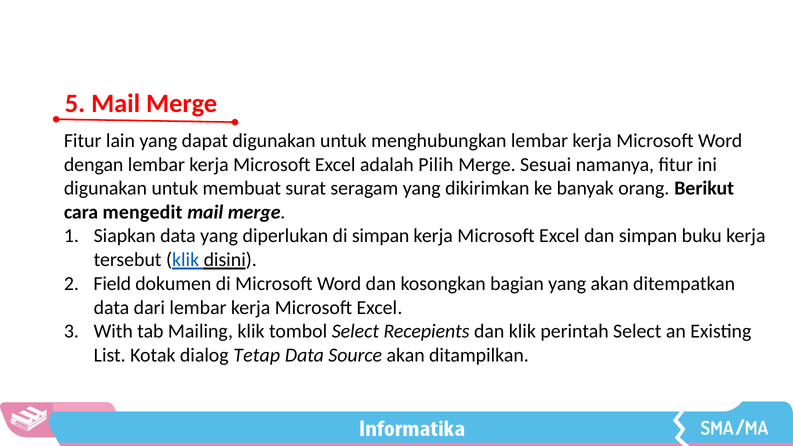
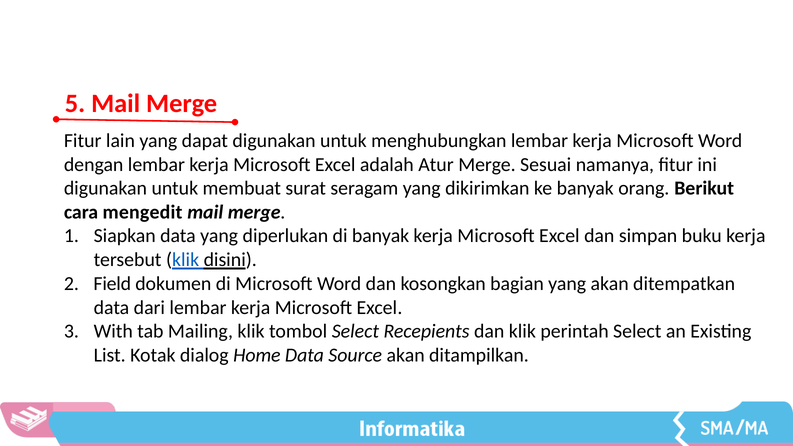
Pilih: Pilih -> Atur
di simpan: simpan -> banyak
Tetap: Tetap -> Home
